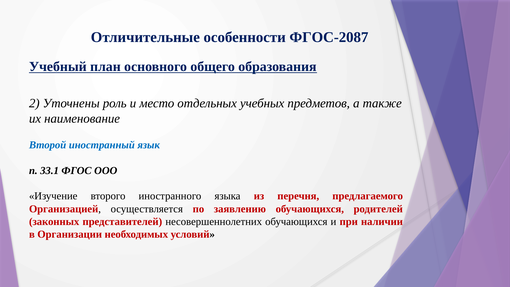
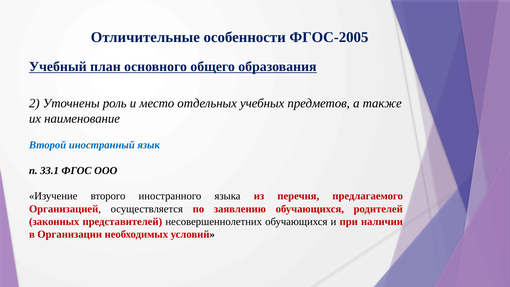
ФГОС-2087: ФГОС-2087 -> ФГОС-2005
